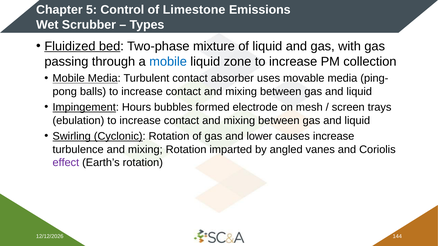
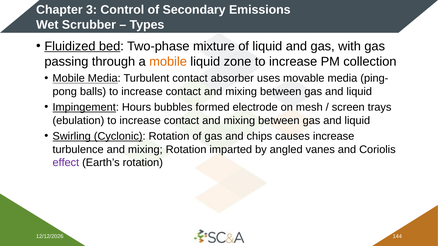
5: 5 -> 3
Limestone: Limestone -> Secondary
mobile at (168, 62) colour: blue -> orange
lower: lower -> chips
